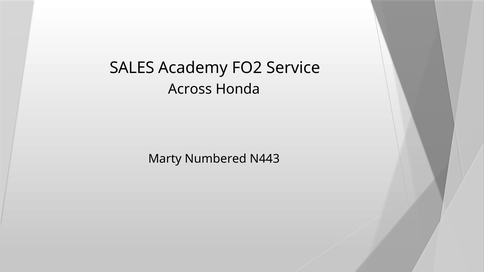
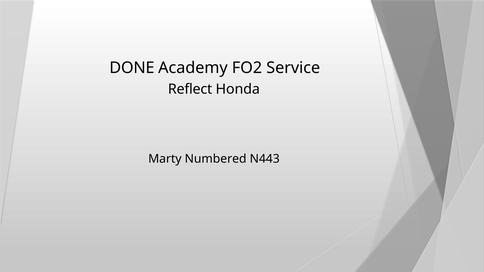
SALES: SALES -> DONE
Across: Across -> Reflect
